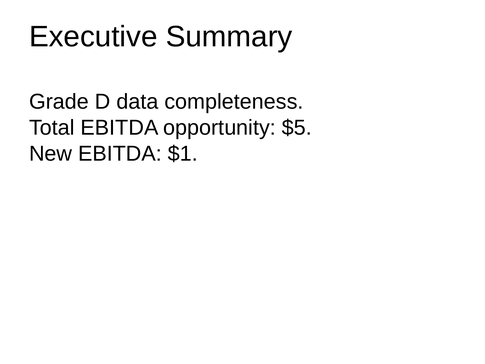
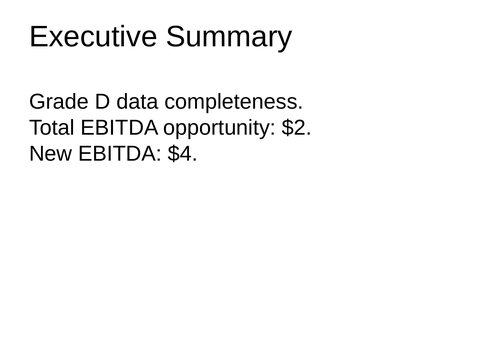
$5: $5 -> $2
$1: $1 -> $4
